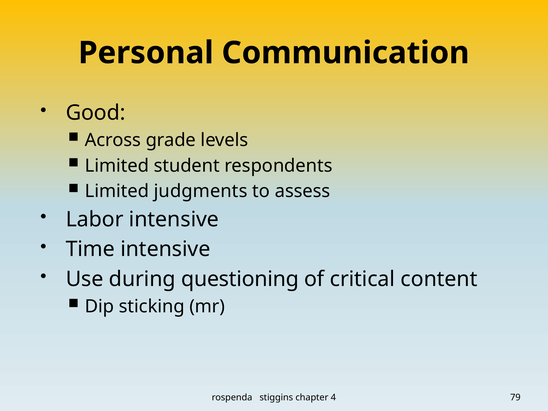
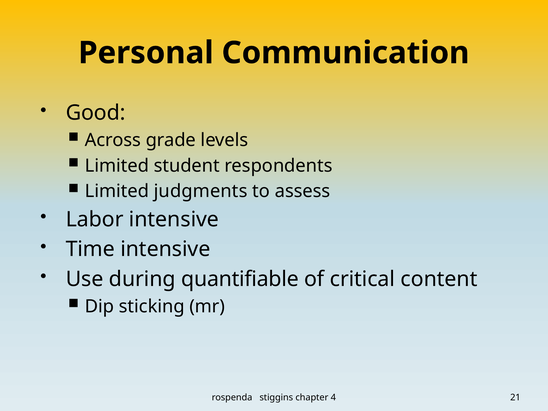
questioning: questioning -> quantifiable
79: 79 -> 21
